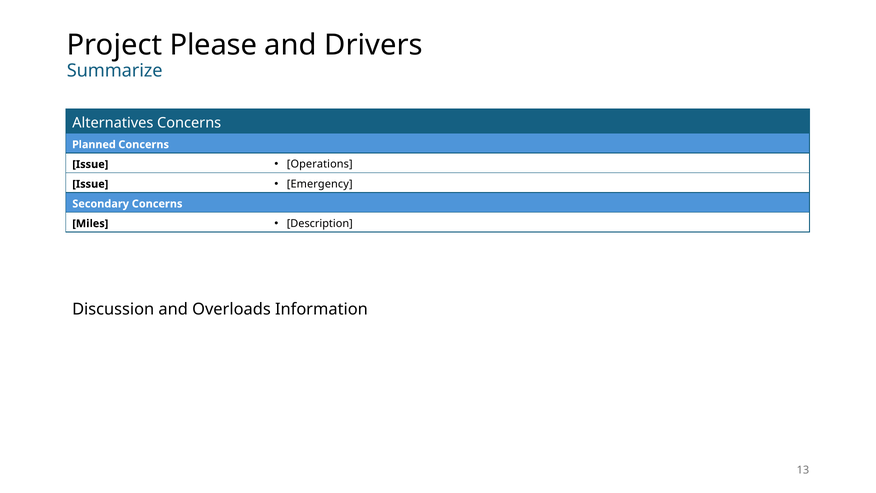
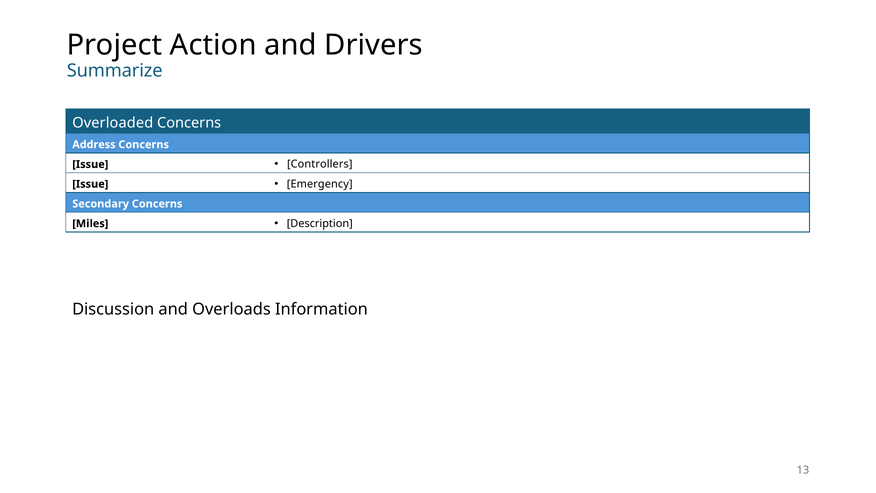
Please: Please -> Action
Alternatives: Alternatives -> Overloaded
Planned: Planned -> Address
Operations: Operations -> Controllers
